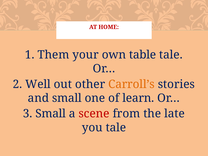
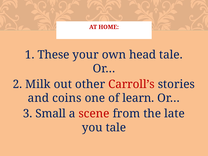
Them: Them -> These
table: table -> head
Well: Well -> Milk
Carroll’s colour: orange -> red
and small: small -> coins
